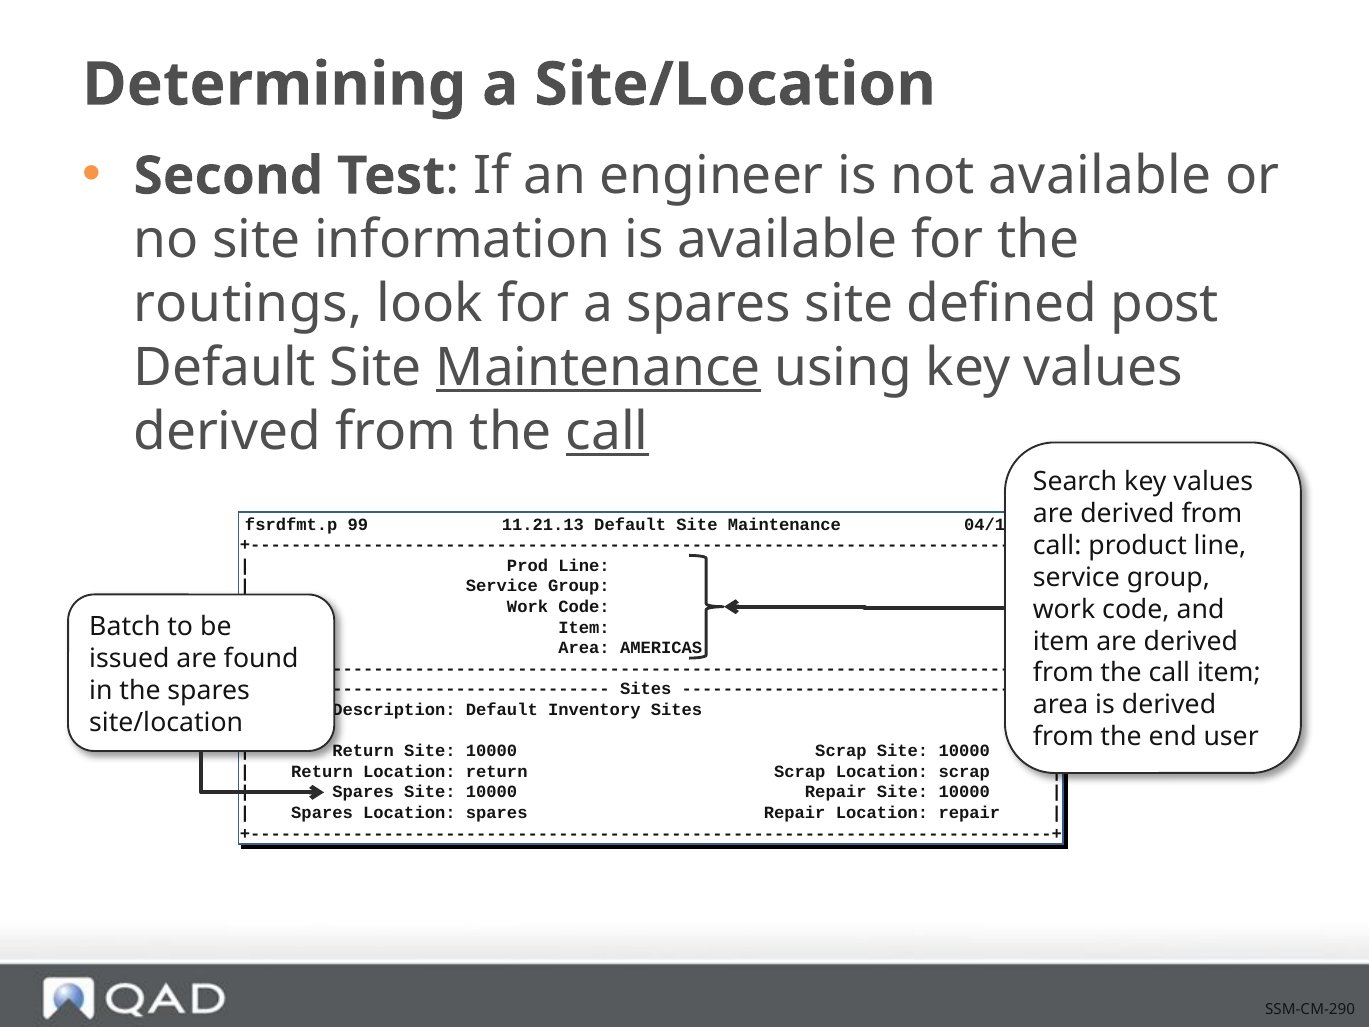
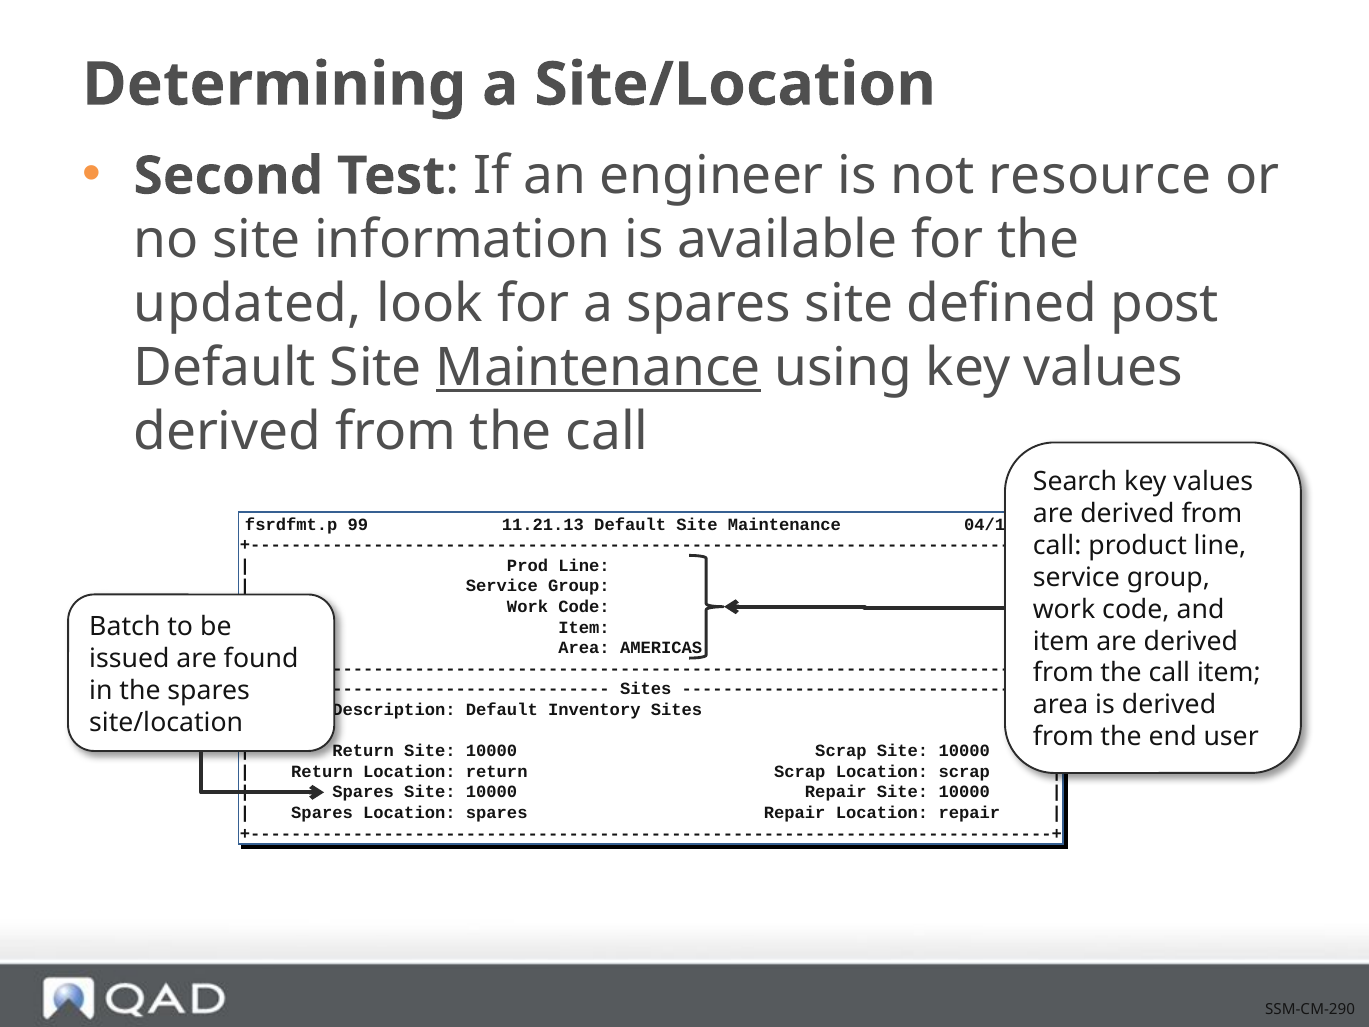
not available: available -> resource
routings: routings -> updated
call at (607, 432) underline: present -> none
